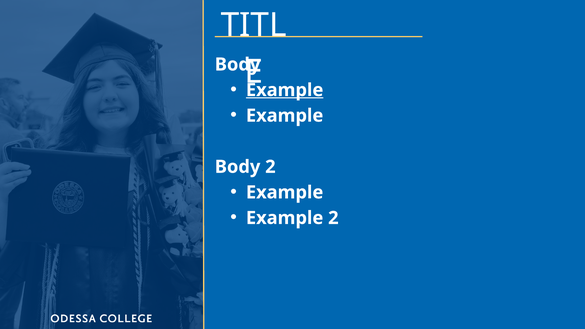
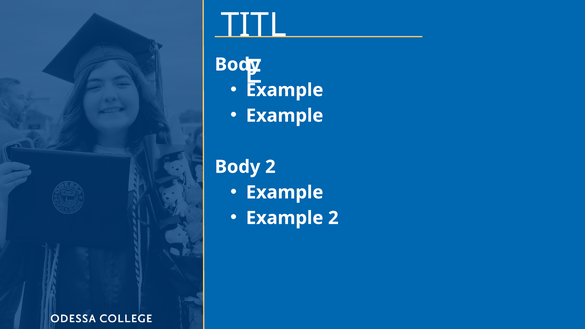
Example at (285, 90) underline: present -> none
